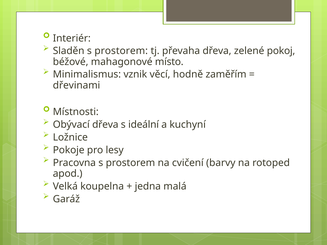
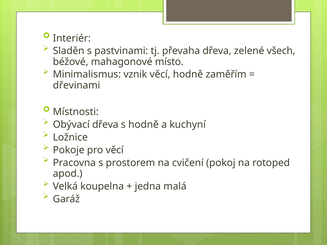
Sladěn s prostorem: prostorem -> pastvinami
pokoj: pokoj -> všech
s ideální: ideální -> hodně
pro lesy: lesy -> věcí
barvy: barvy -> pokoj
